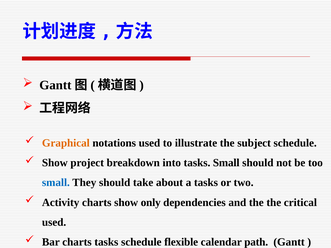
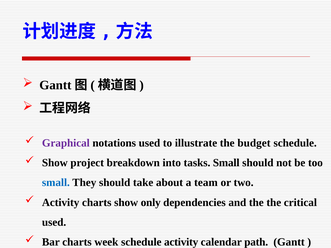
Graphical colour: orange -> purple
subject: subject -> budget
a tasks: tasks -> team
charts tasks: tasks -> week
schedule flexible: flexible -> activity
